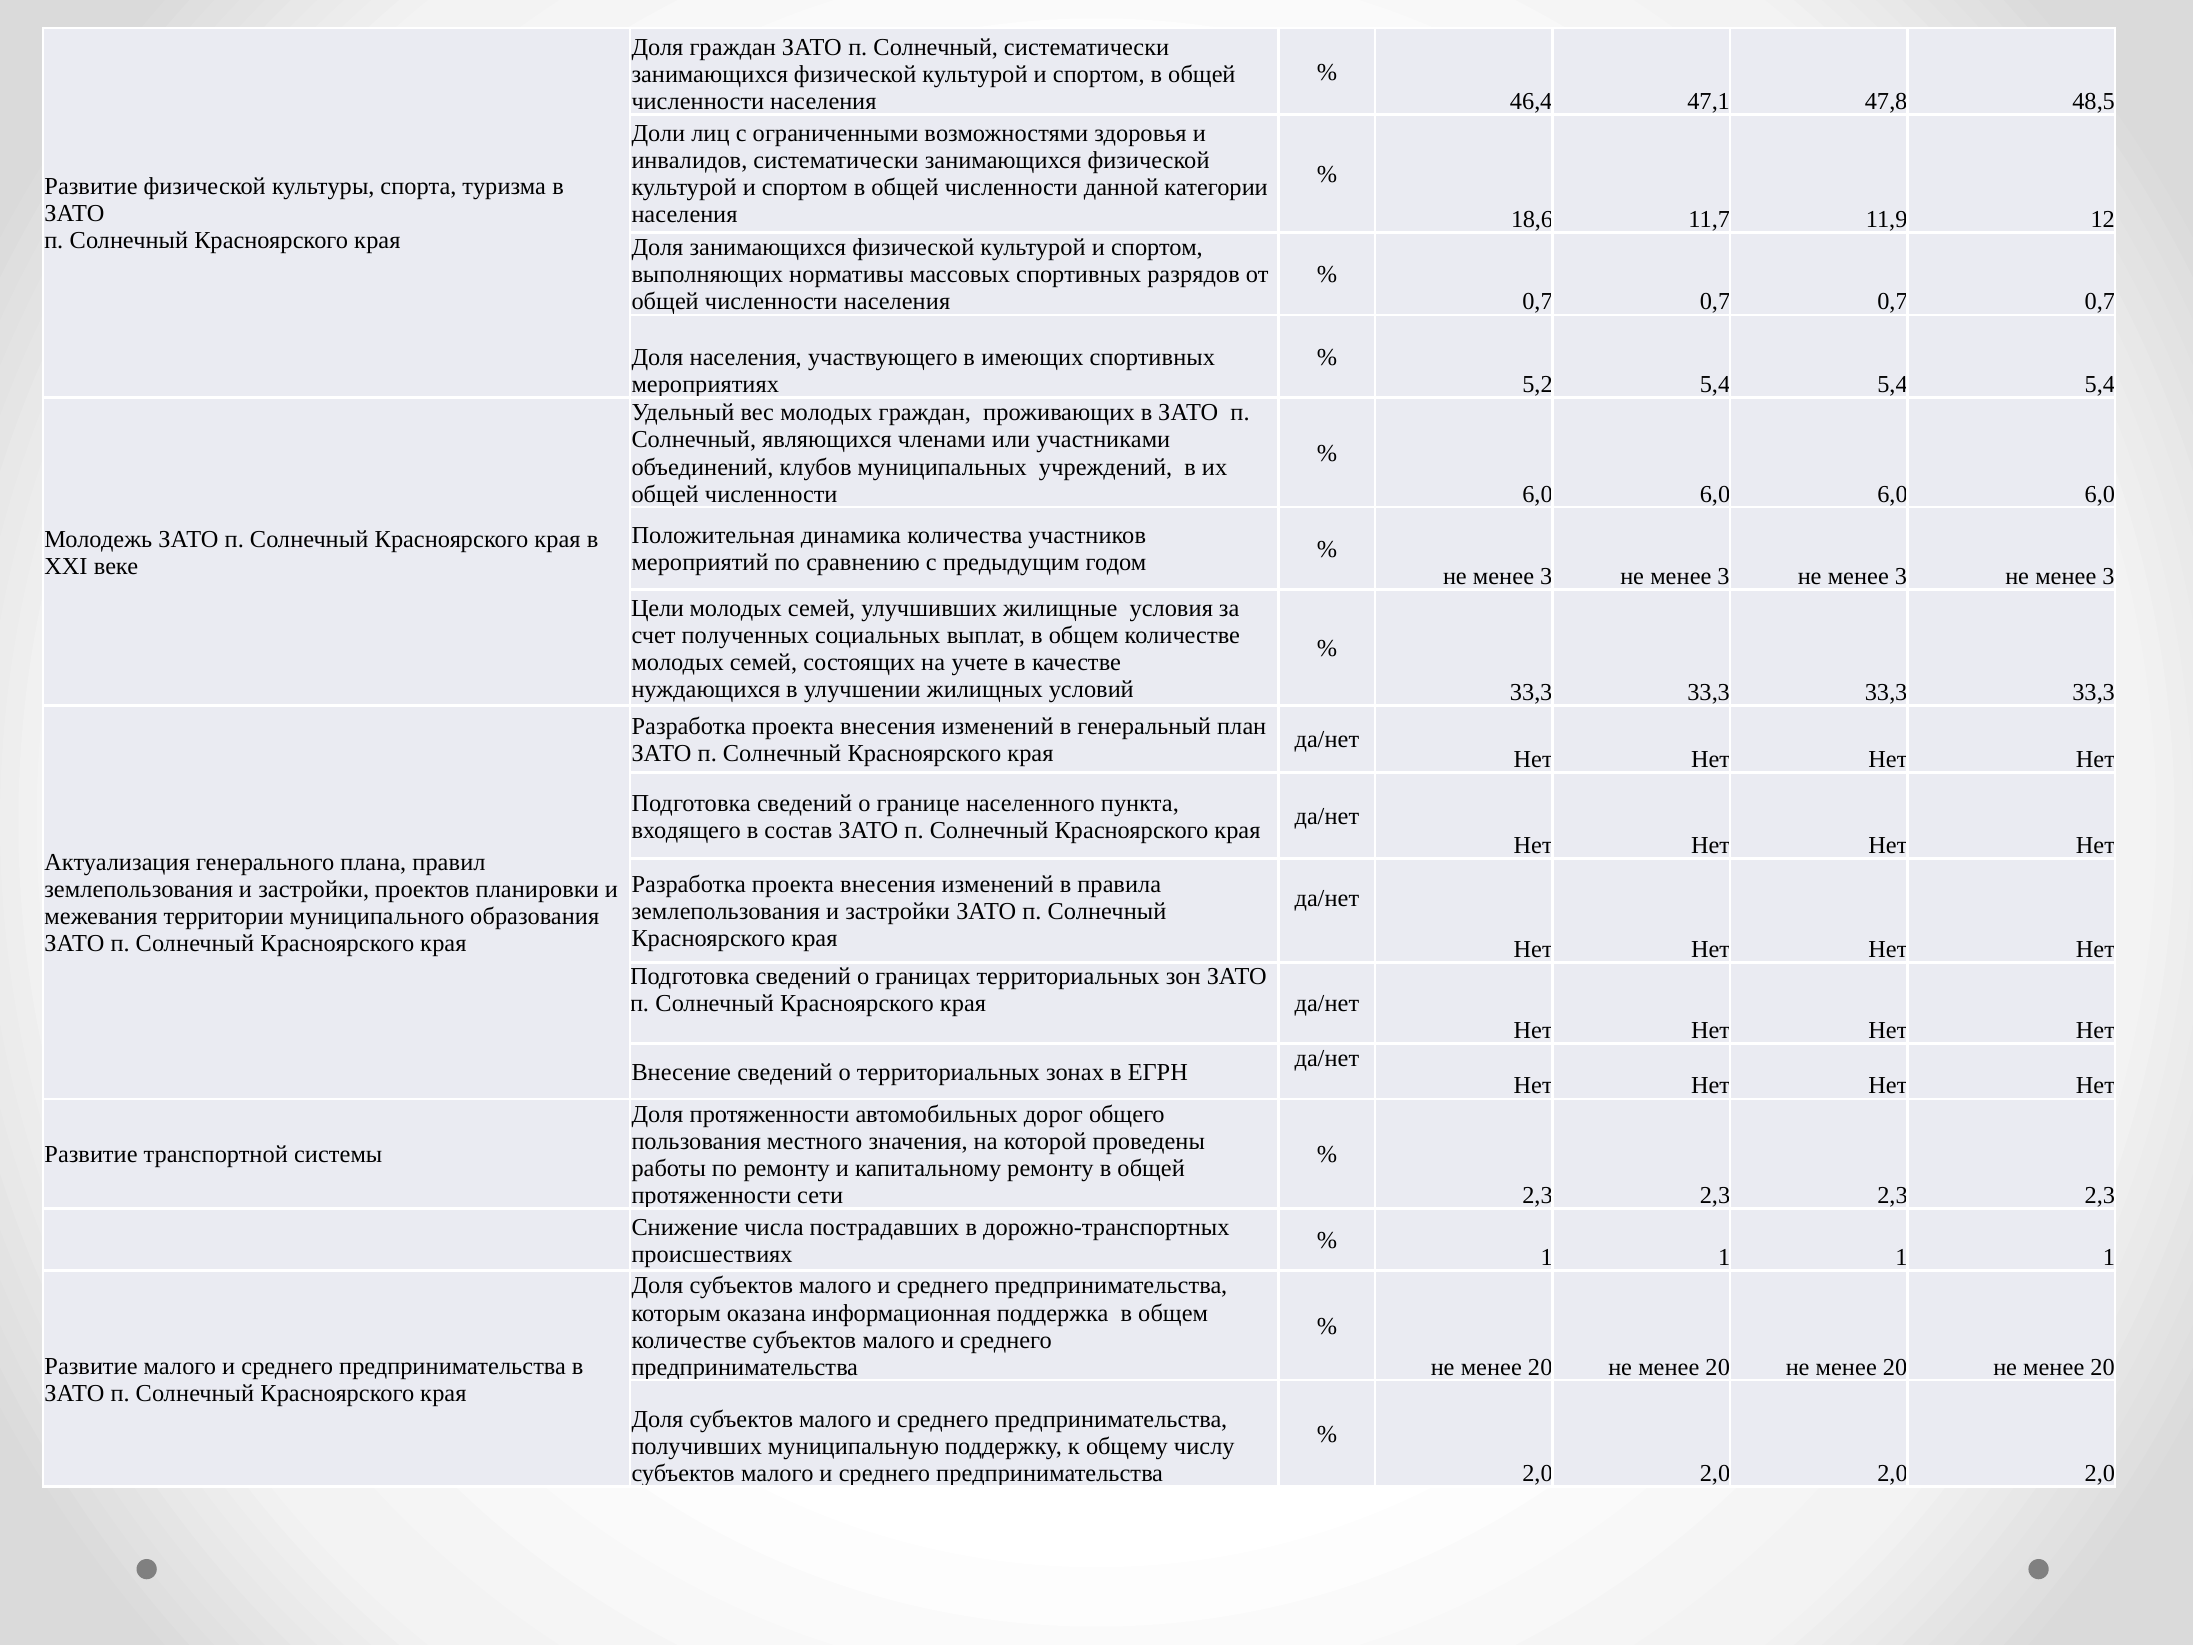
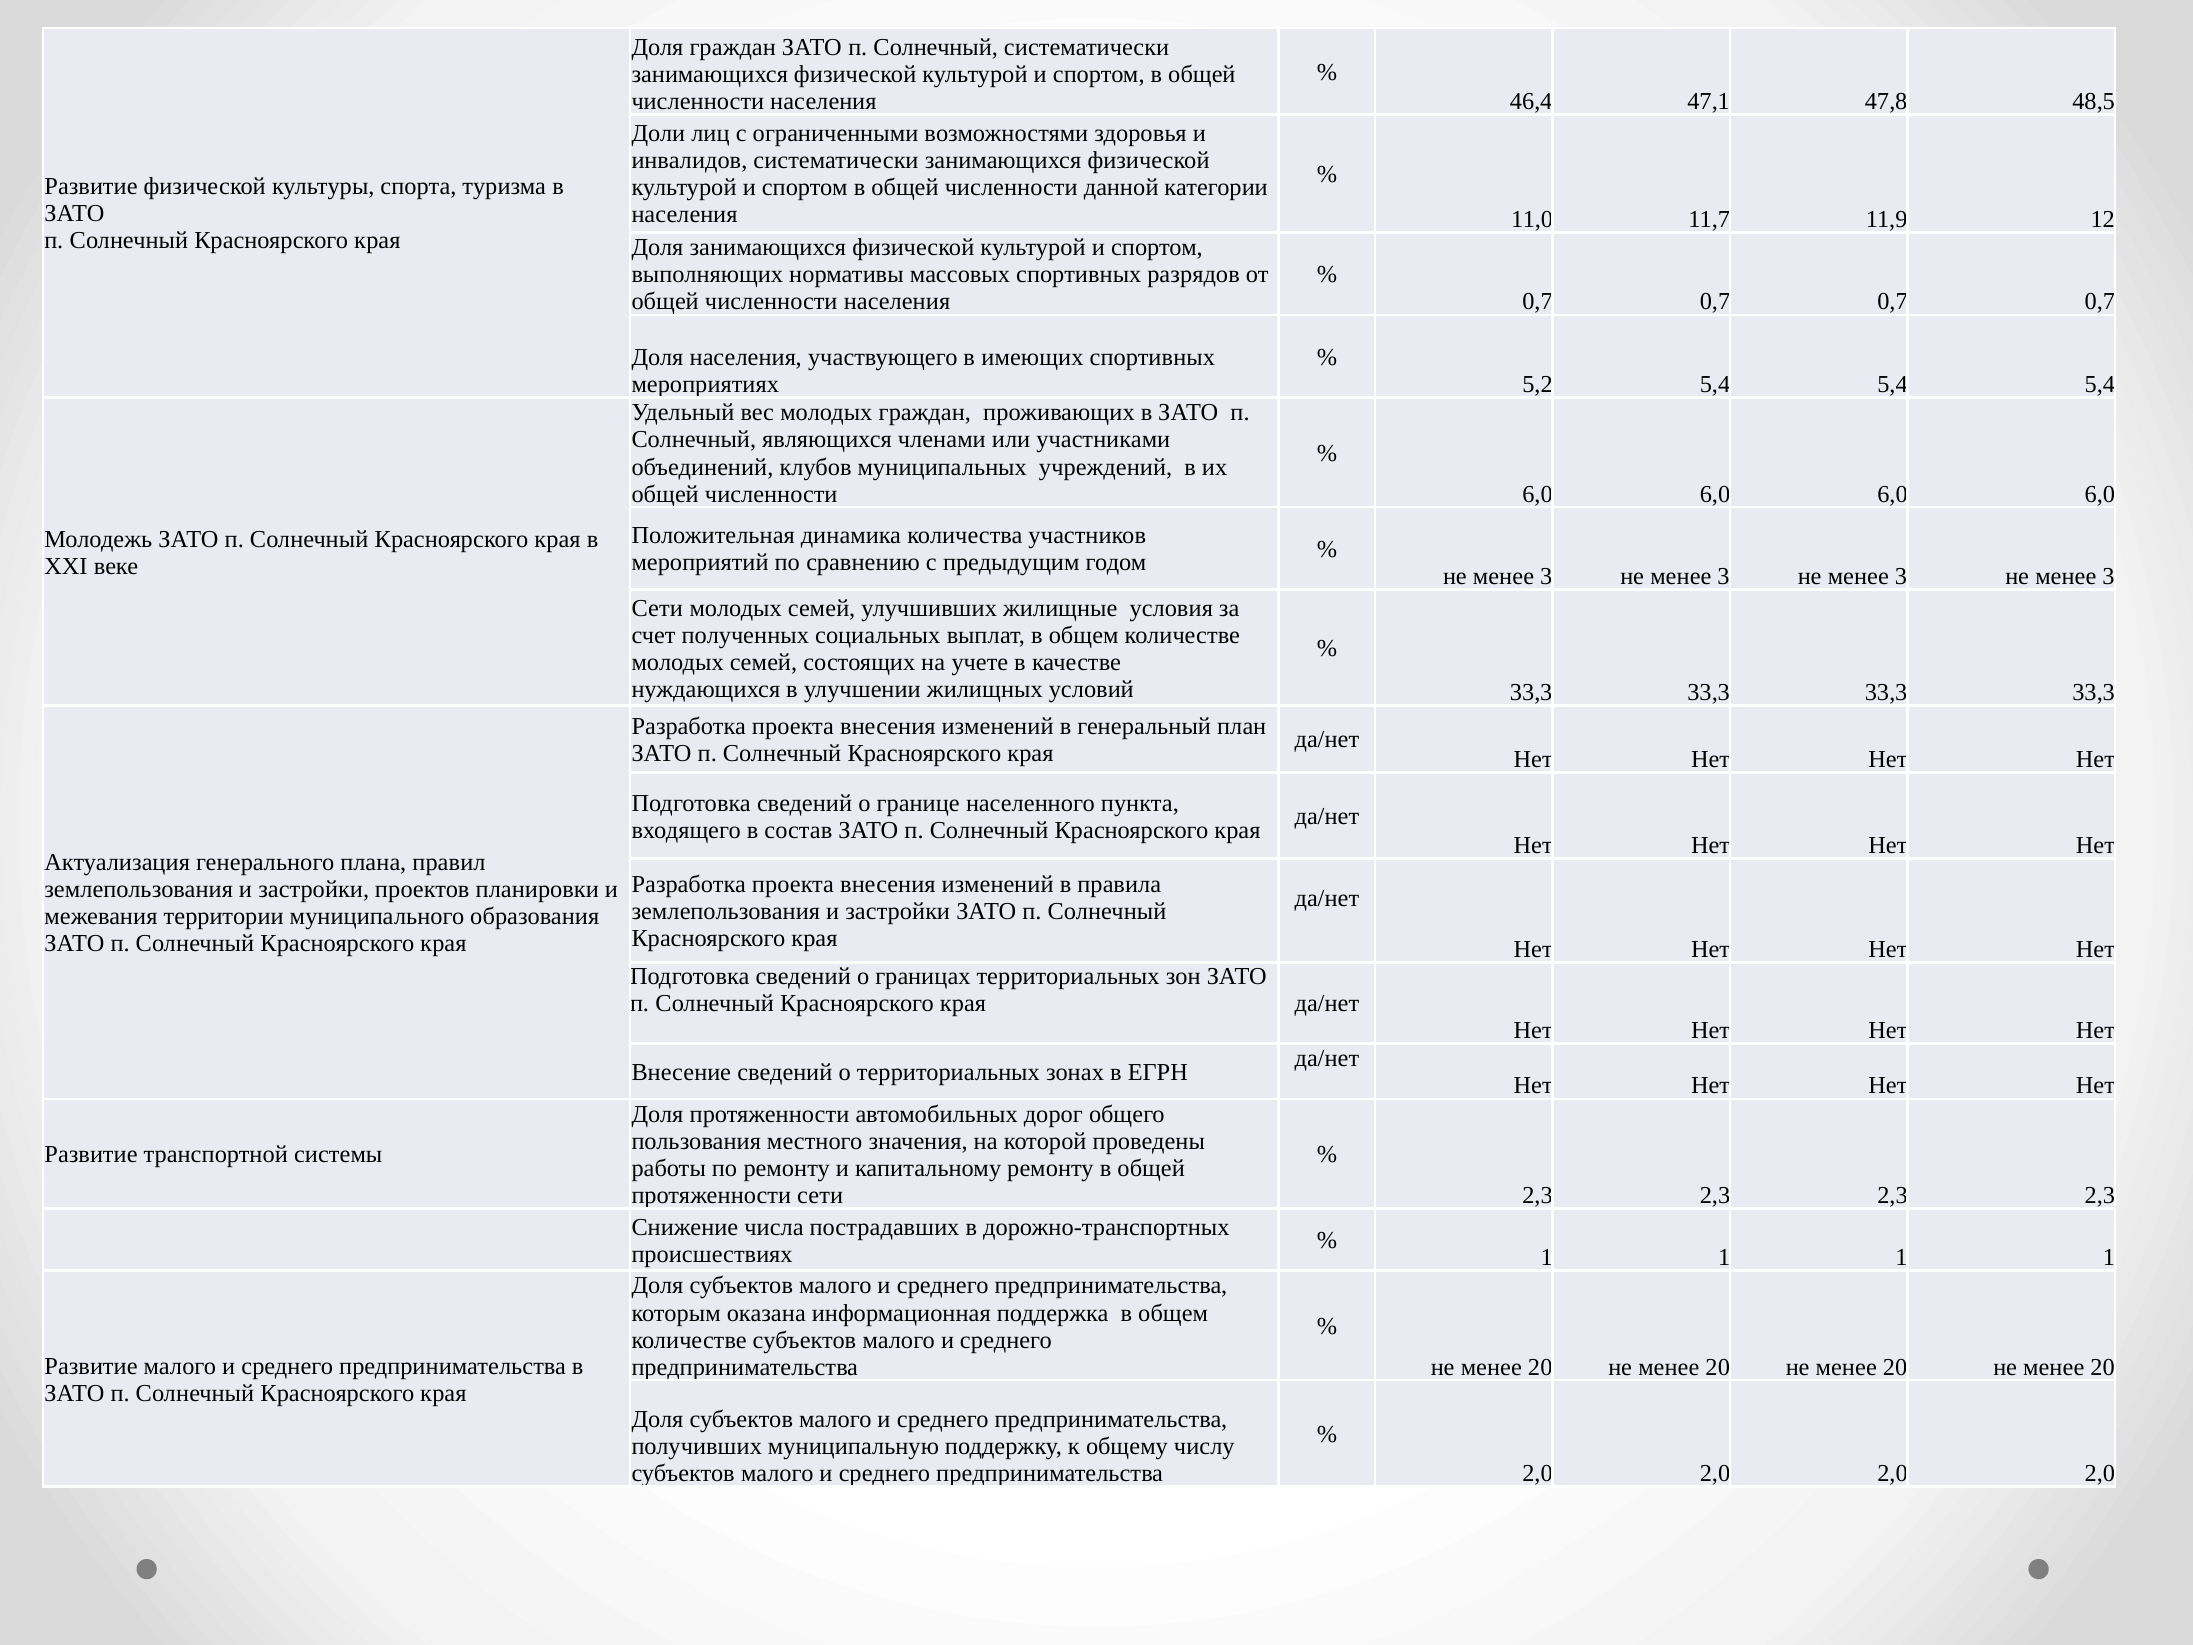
18,6: 18,6 -> 11,0
Цели at (658, 608): Цели -> Сети
